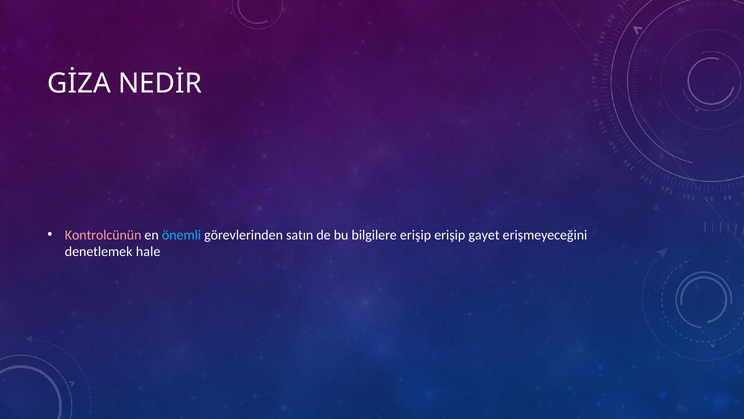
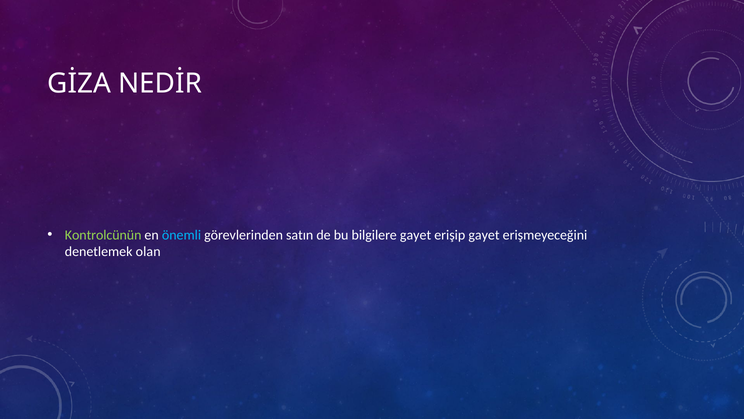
Kontrolcünün colour: pink -> light green
bilgilere erişip: erişip -> gayet
hale: hale -> olan
